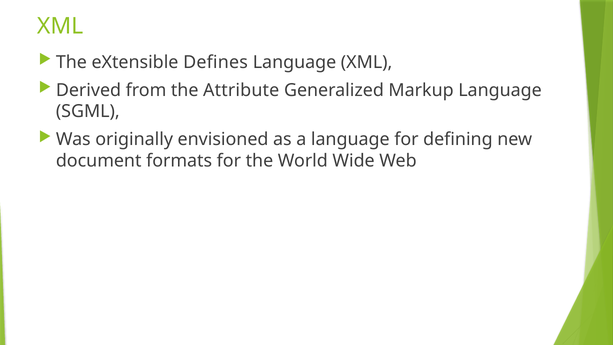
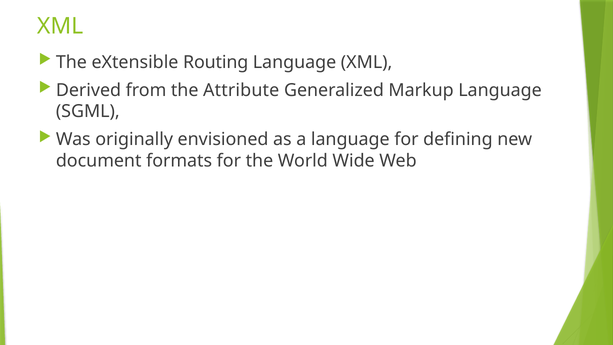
Defines: Defines -> Routing
